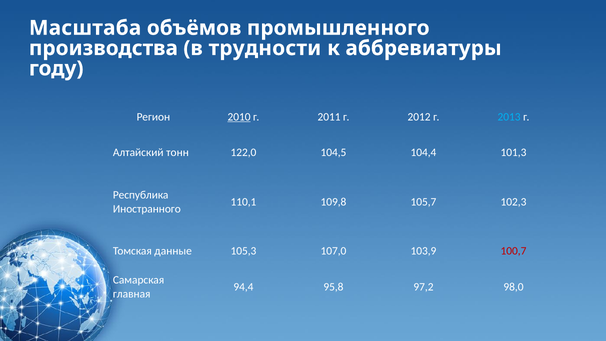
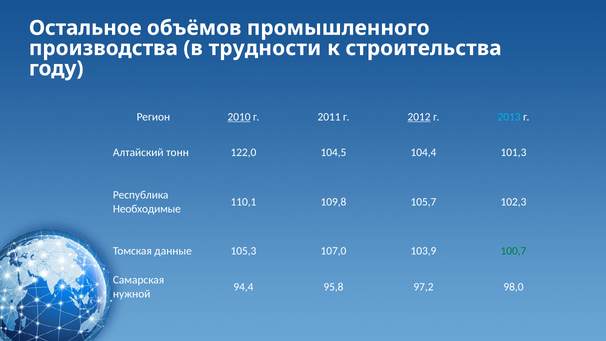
Масштаба: Масштаба -> Остальное
аббревиатуры: аббревиатуры -> строительства
2012 underline: none -> present
Иностранного: Иностранного -> Необходимые
100,7 colour: red -> green
главная: главная -> нужной
